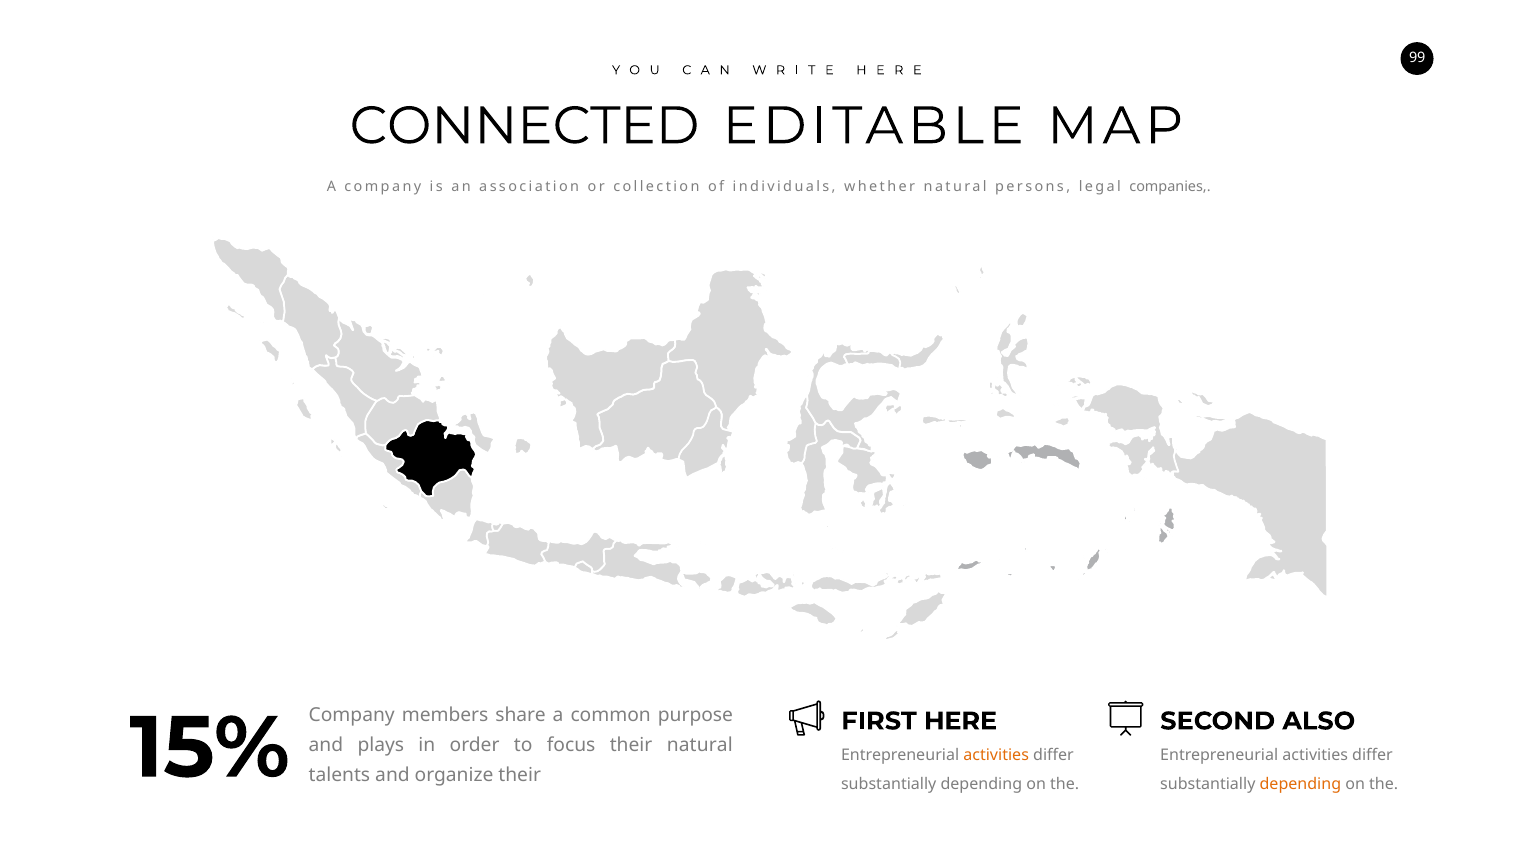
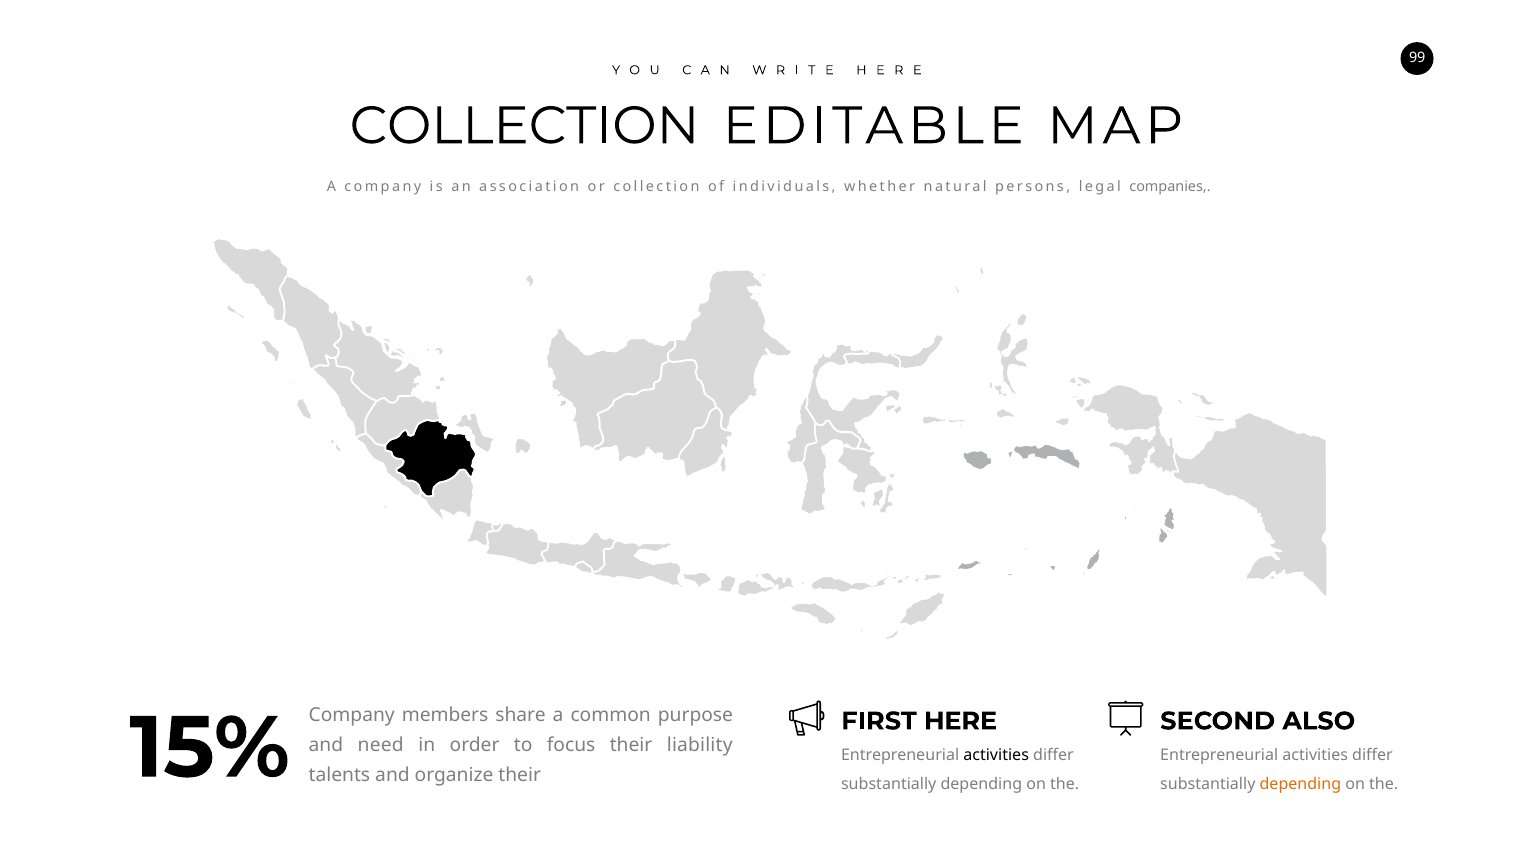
CONNECTED at (525, 126): CONNECTED -> COLLECTION
plays: plays -> need
their natural: natural -> liability
activities at (996, 755) colour: orange -> black
